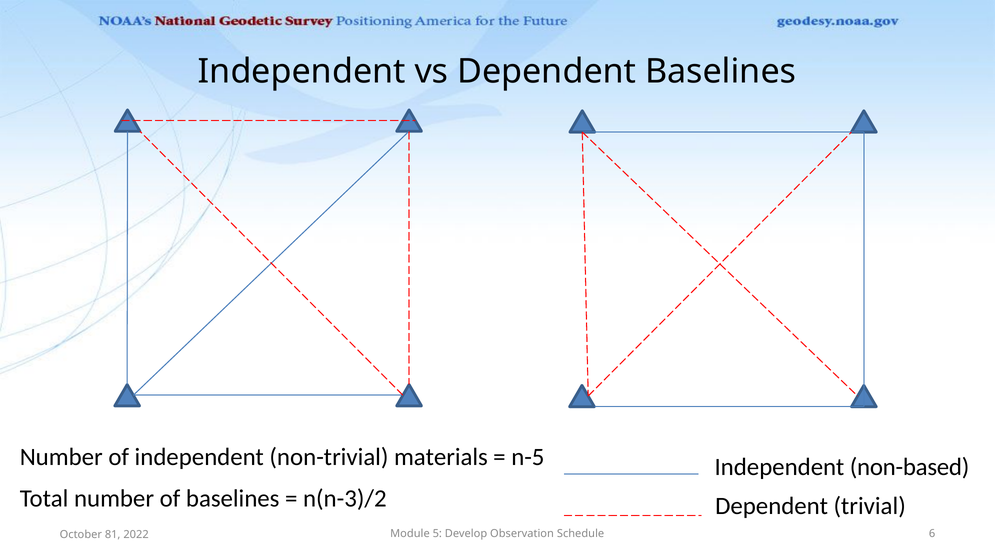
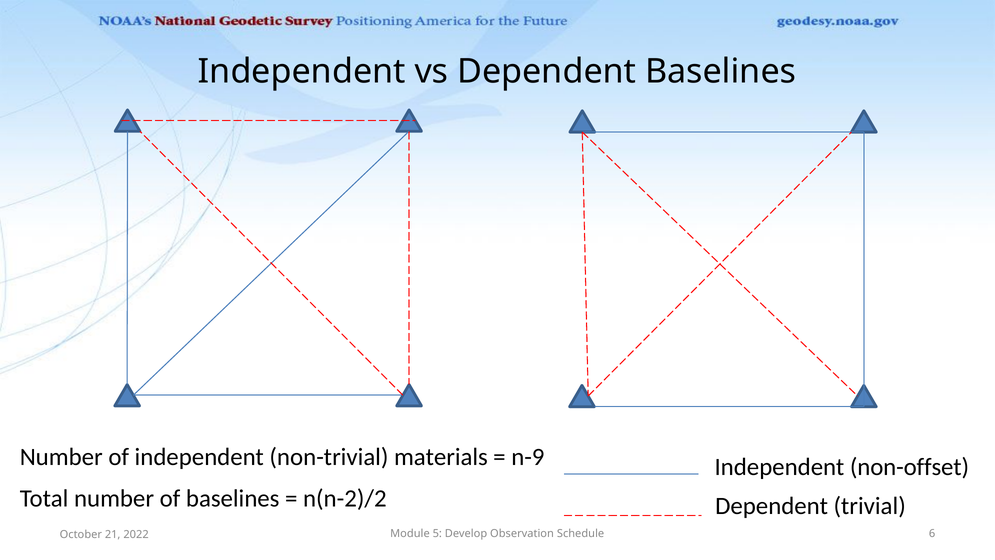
n-5: n-5 -> n-9
non-based: non-based -> non-offset
n(n-3)/2: n(n-3)/2 -> n(n-2)/2
81: 81 -> 21
